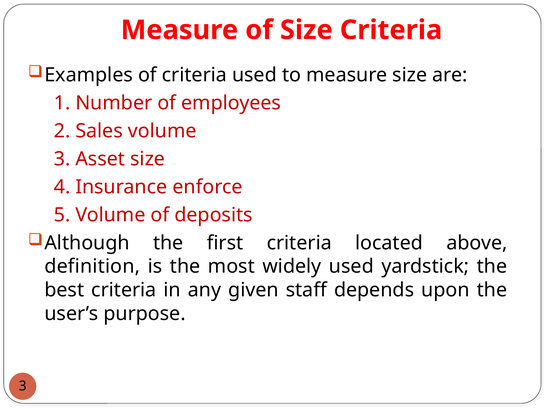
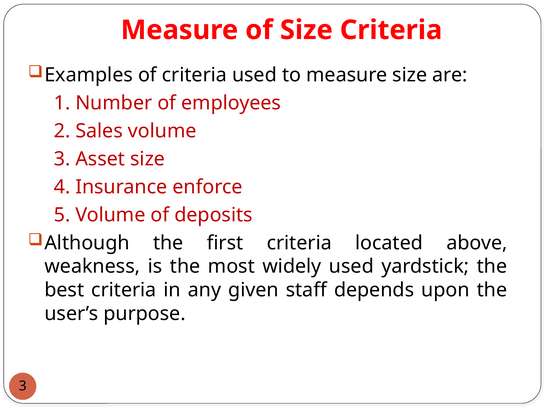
definition: definition -> weakness
